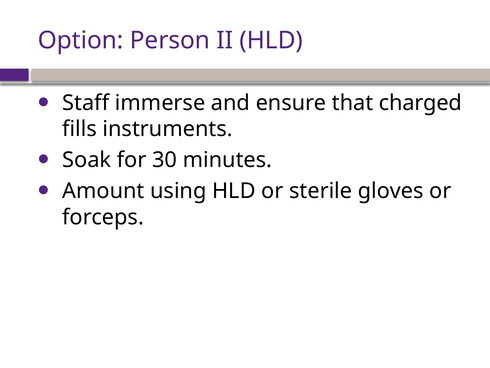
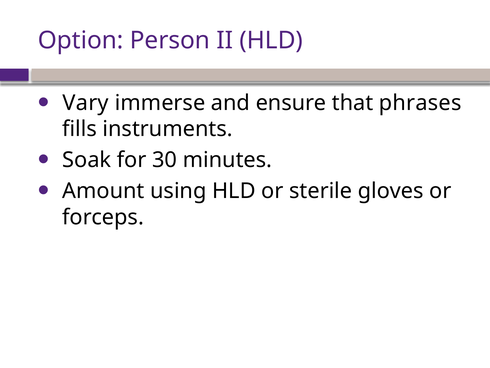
Staff: Staff -> Vary
charged: charged -> phrases
